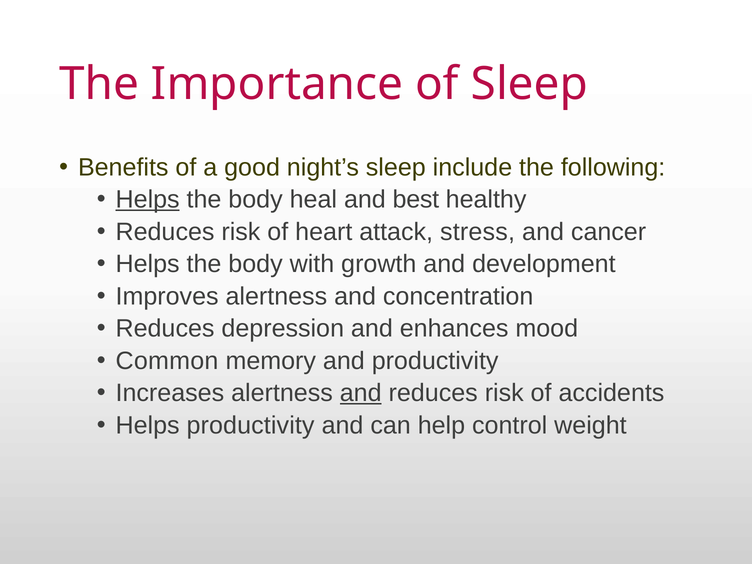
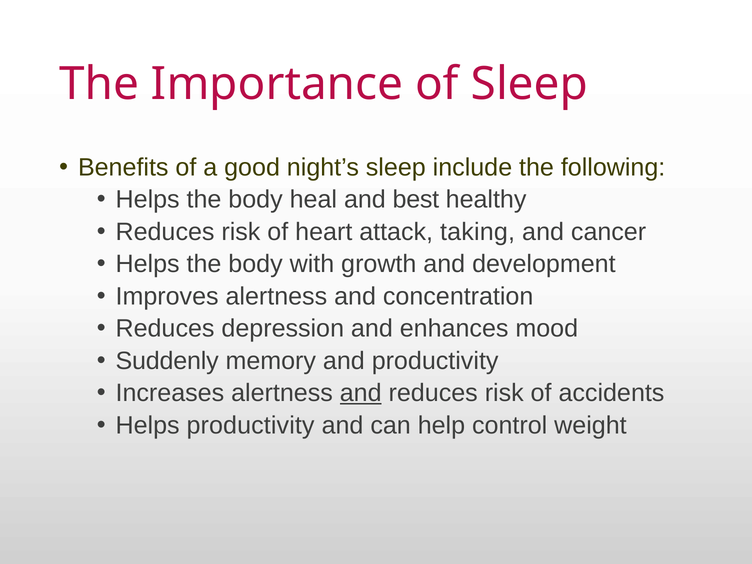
Helps at (148, 200) underline: present -> none
stress: stress -> taking
Common: Common -> Suddenly
